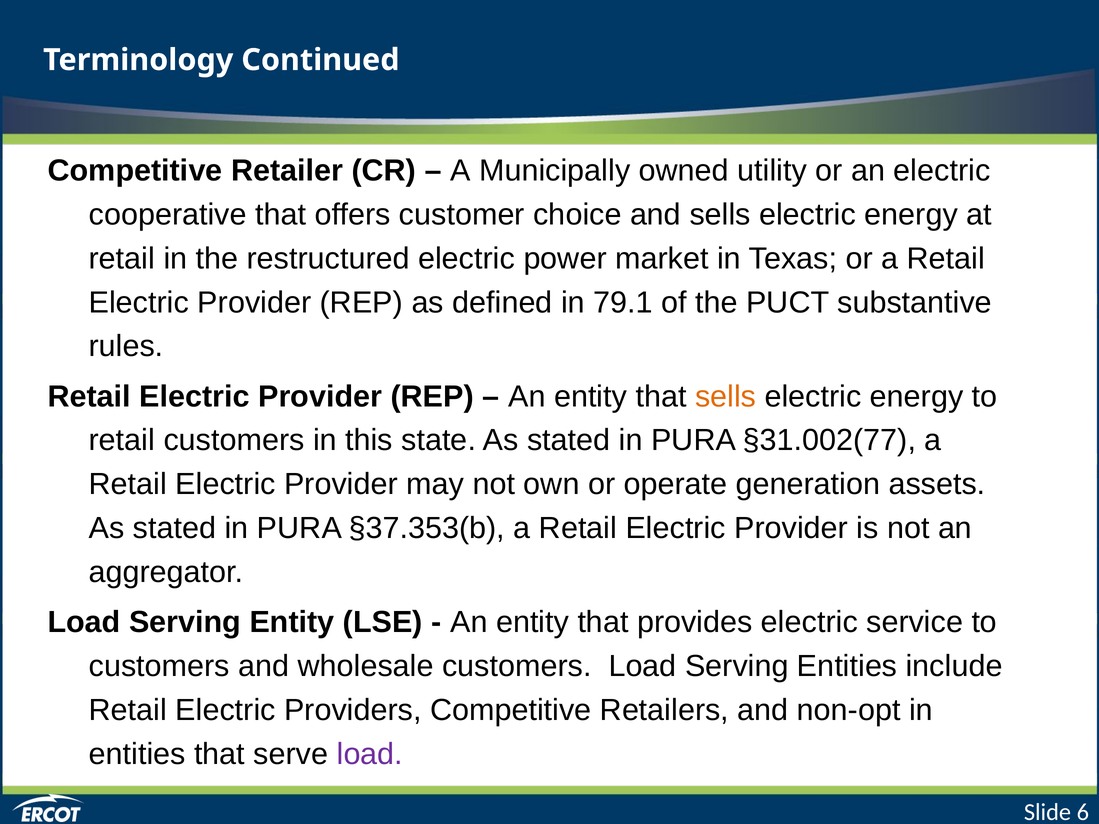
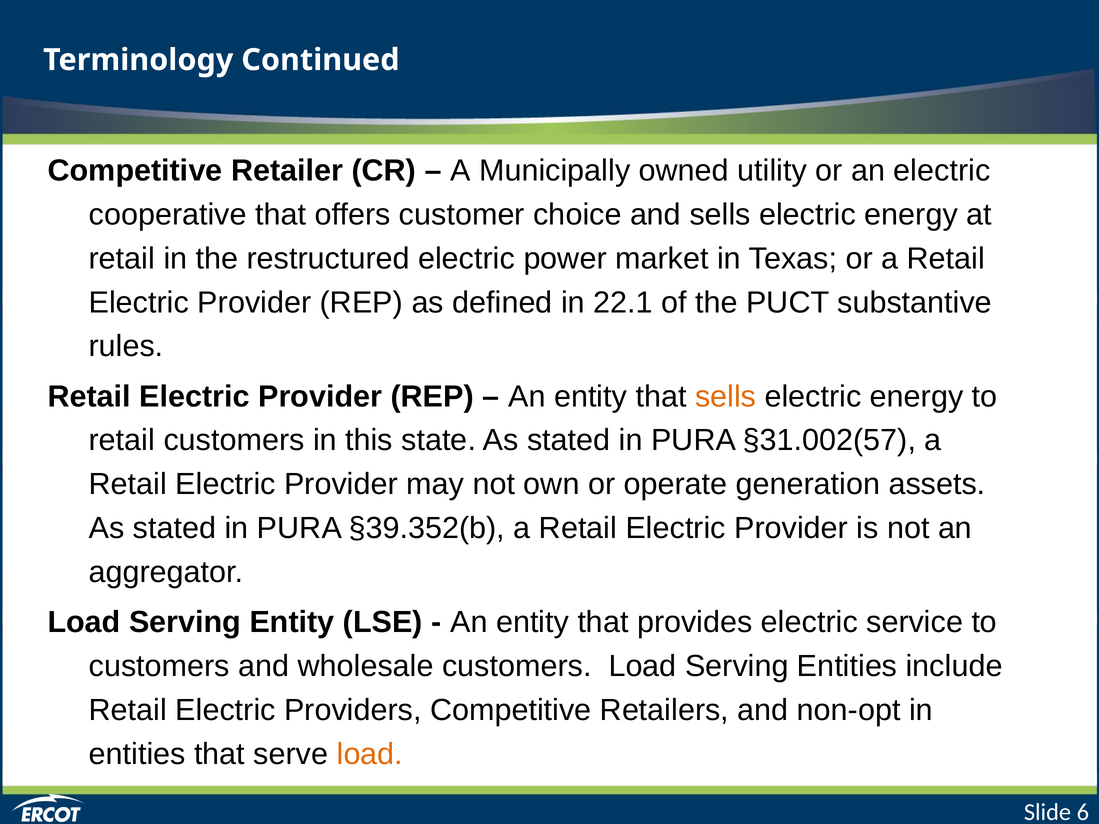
79.1: 79.1 -> 22.1
§31.002(77: §31.002(77 -> §31.002(57
§37.353(b: §37.353(b -> §39.352(b
load at (370, 754) colour: purple -> orange
